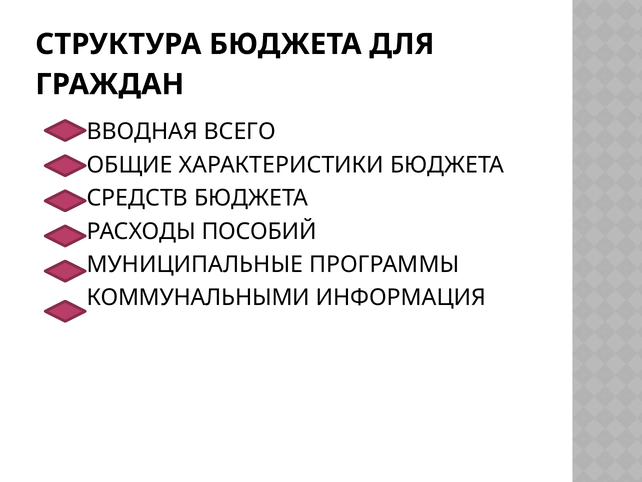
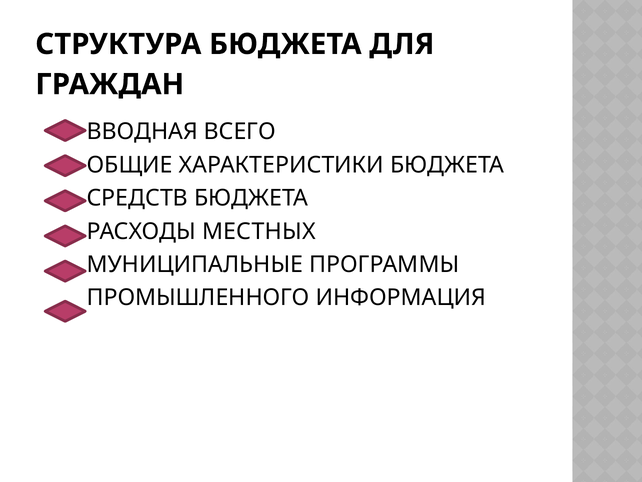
ПОСОБИЙ: ПОСОБИЙ -> МЕСТНЫХ
КОММУНАЛЬНЫМИ: КОММУНАЛЬНЫМИ -> ПРОМЫШЛЕННОГО
